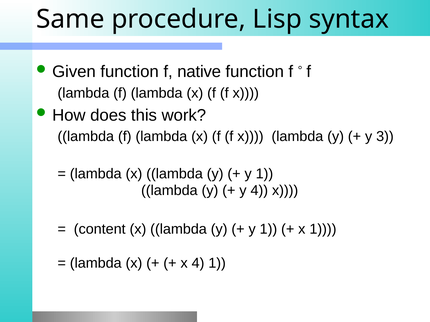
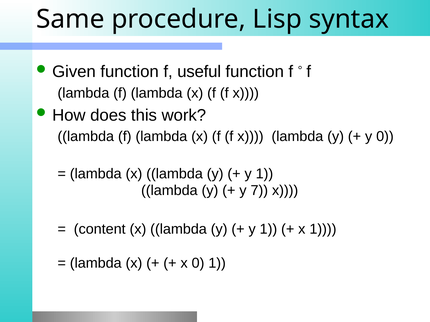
native: native -> useful
y 3: 3 -> 0
y 4: 4 -> 7
x 4: 4 -> 0
